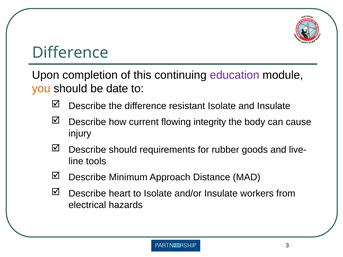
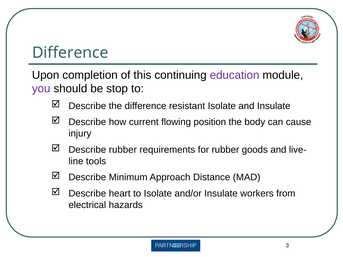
you colour: orange -> purple
date: date -> stop
integrity: integrity -> position
Describe should: should -> rubber
